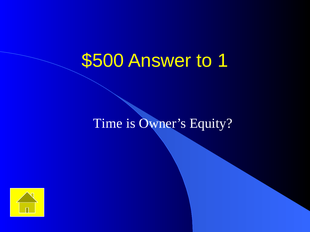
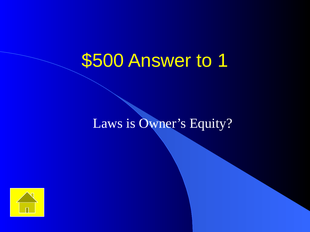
Time: Time -> Laws
